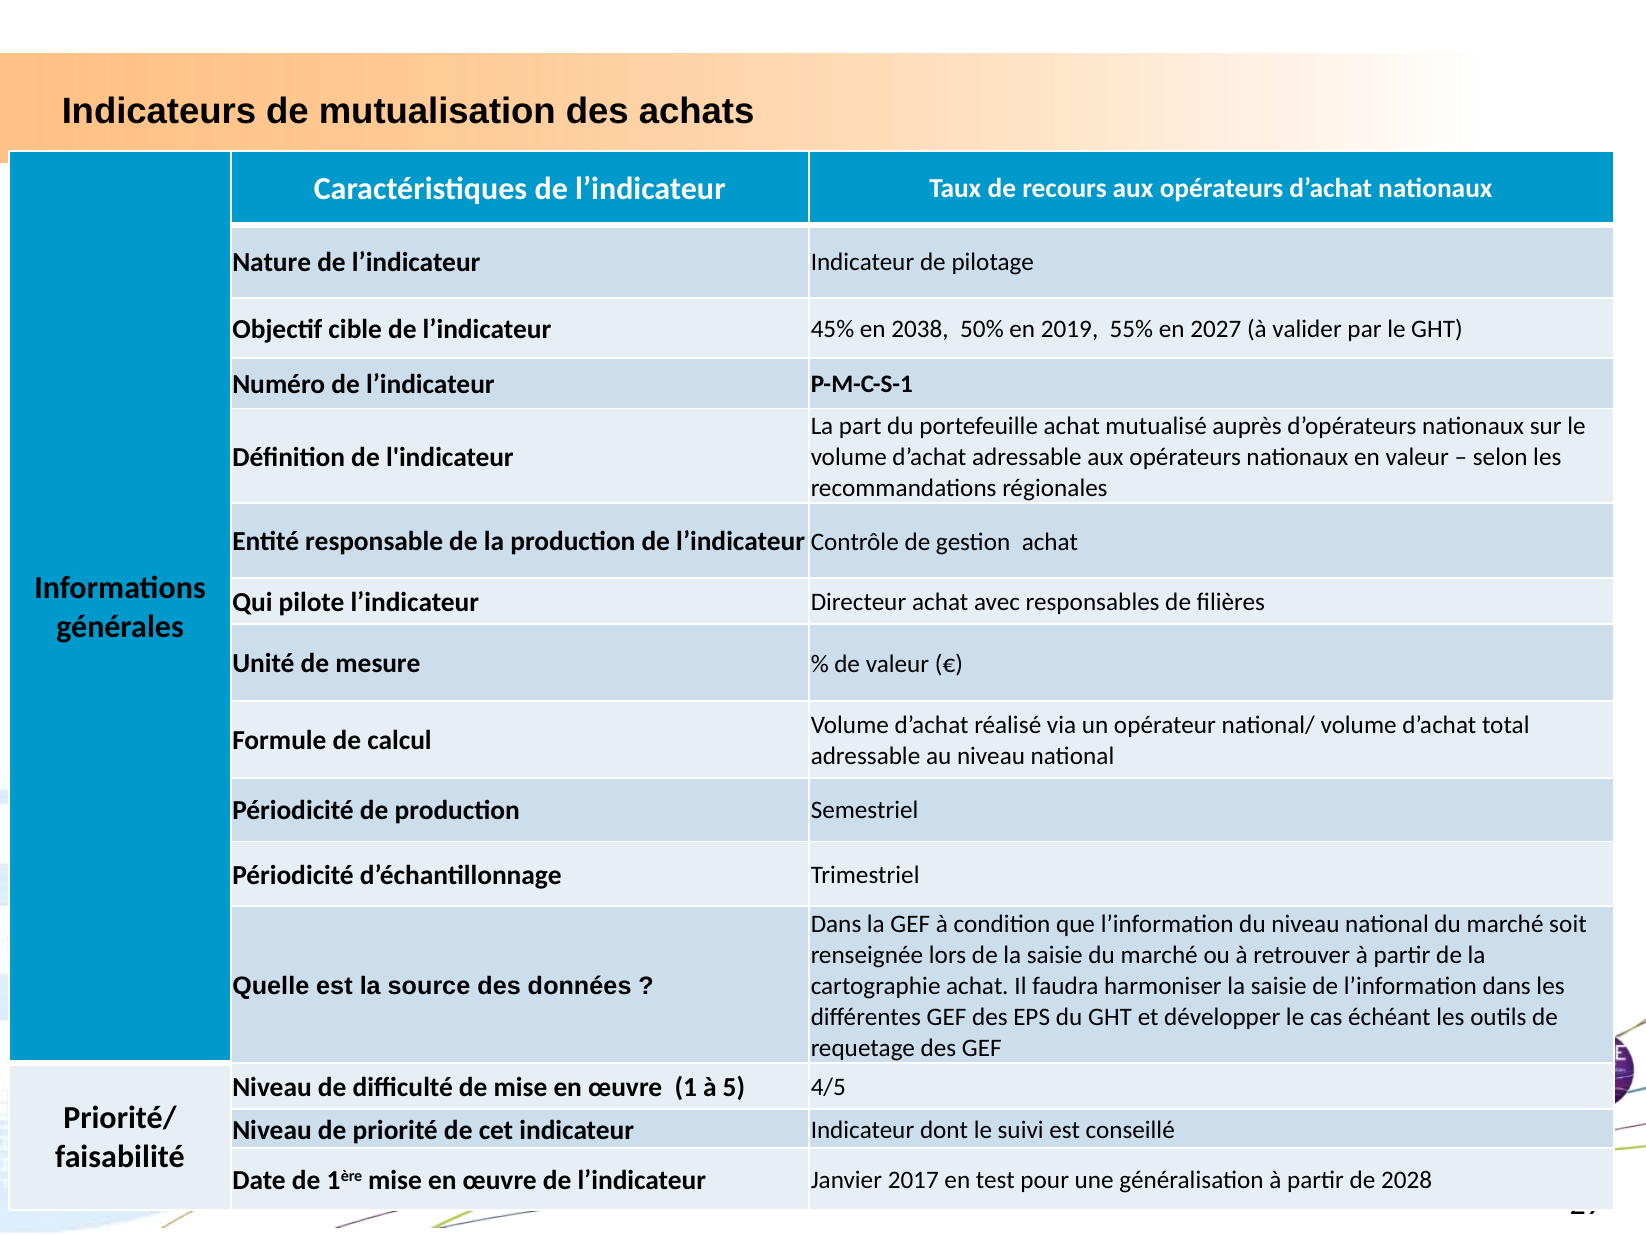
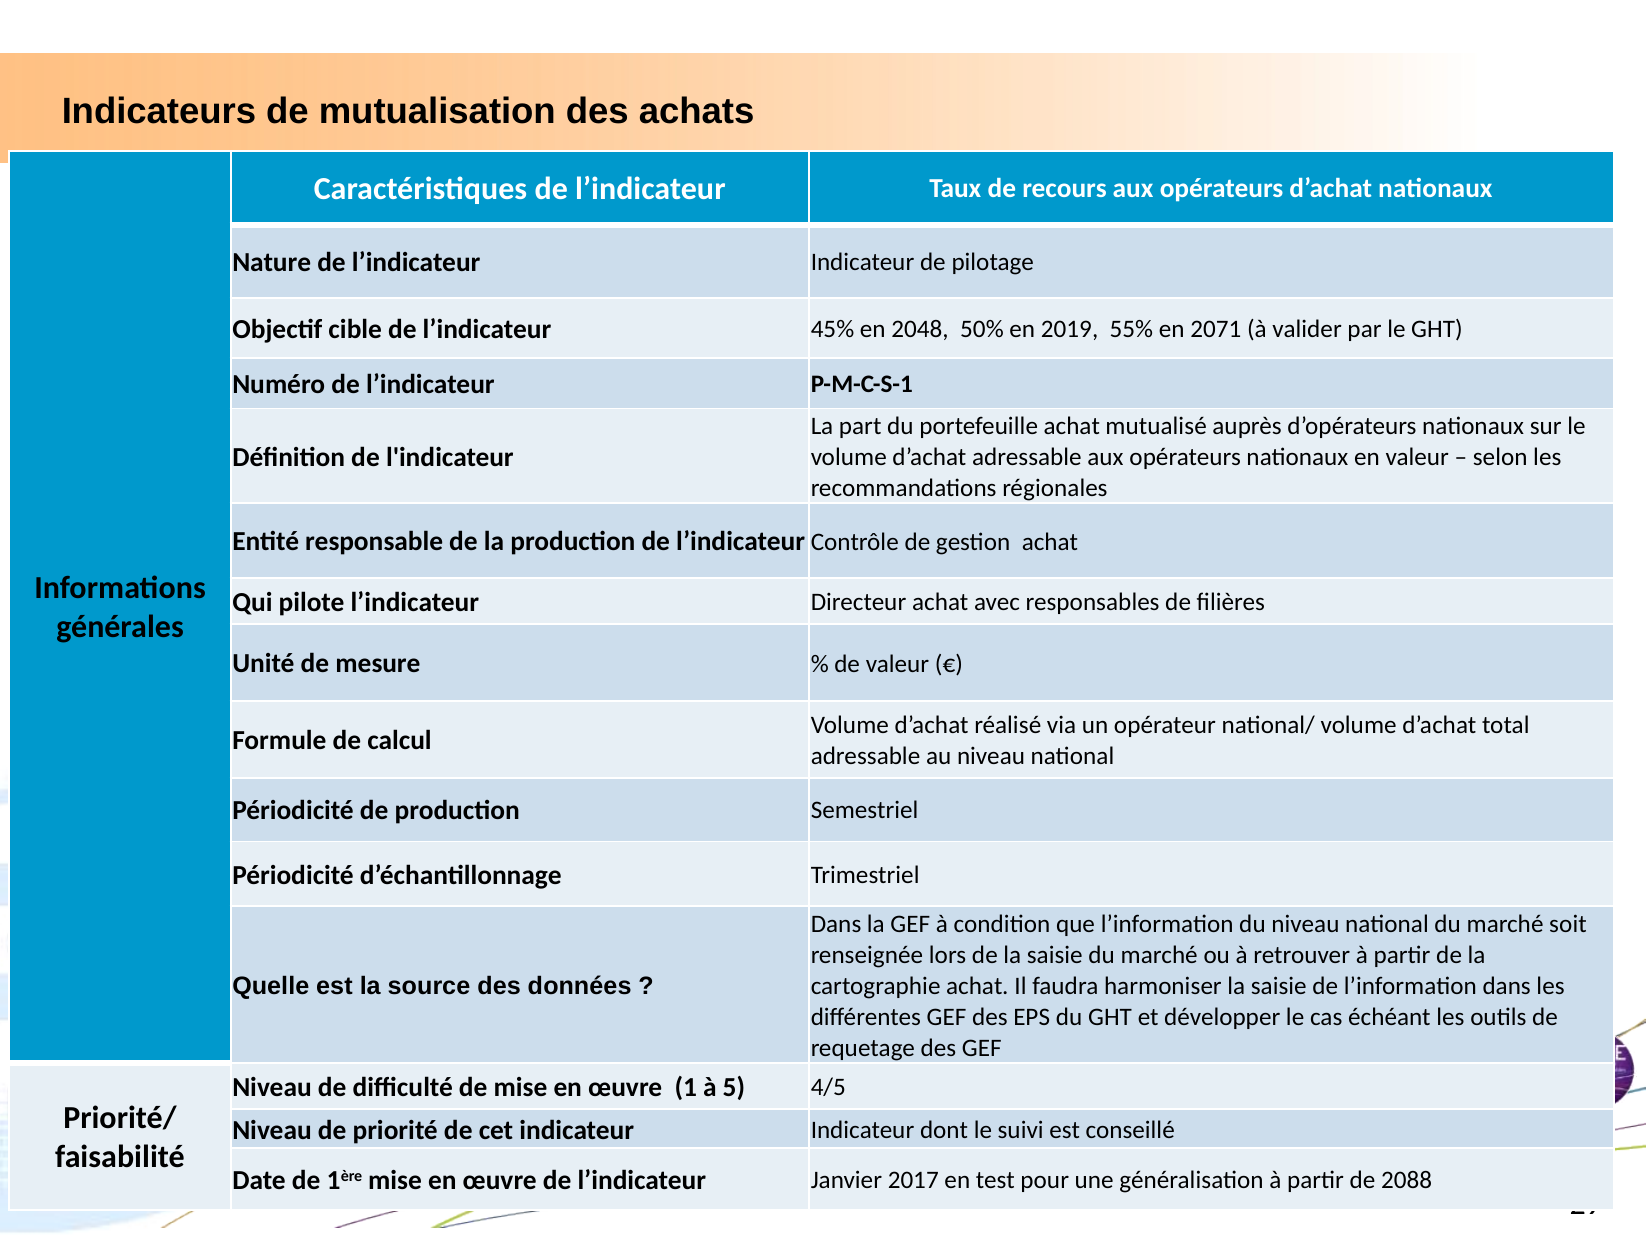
2038: 2038 -> 2048
2027: 2027 -> 2071
2028: 2028 -> 2088
